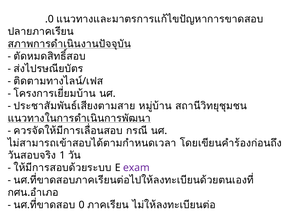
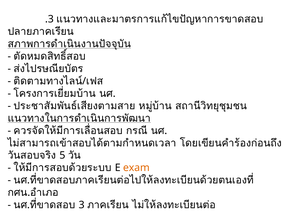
.0: .0 -> .3
1: 1 -> 5
exam colour: purple -> orange
0: 0 -> 3
